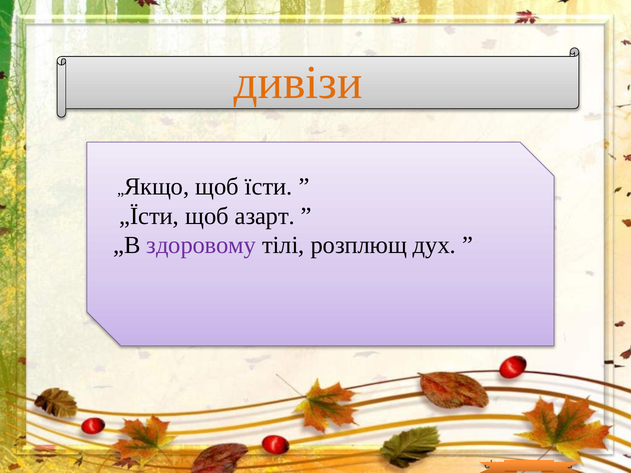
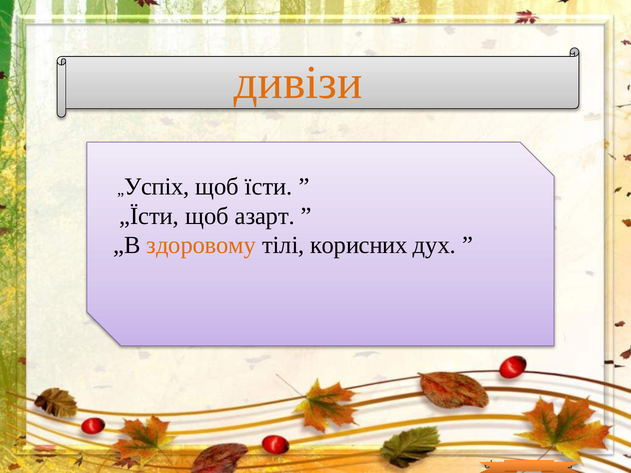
Якщо: Якщо -> Успіх
здоровому colour: purple -> orange
розплющ: розплющ -> корисних
